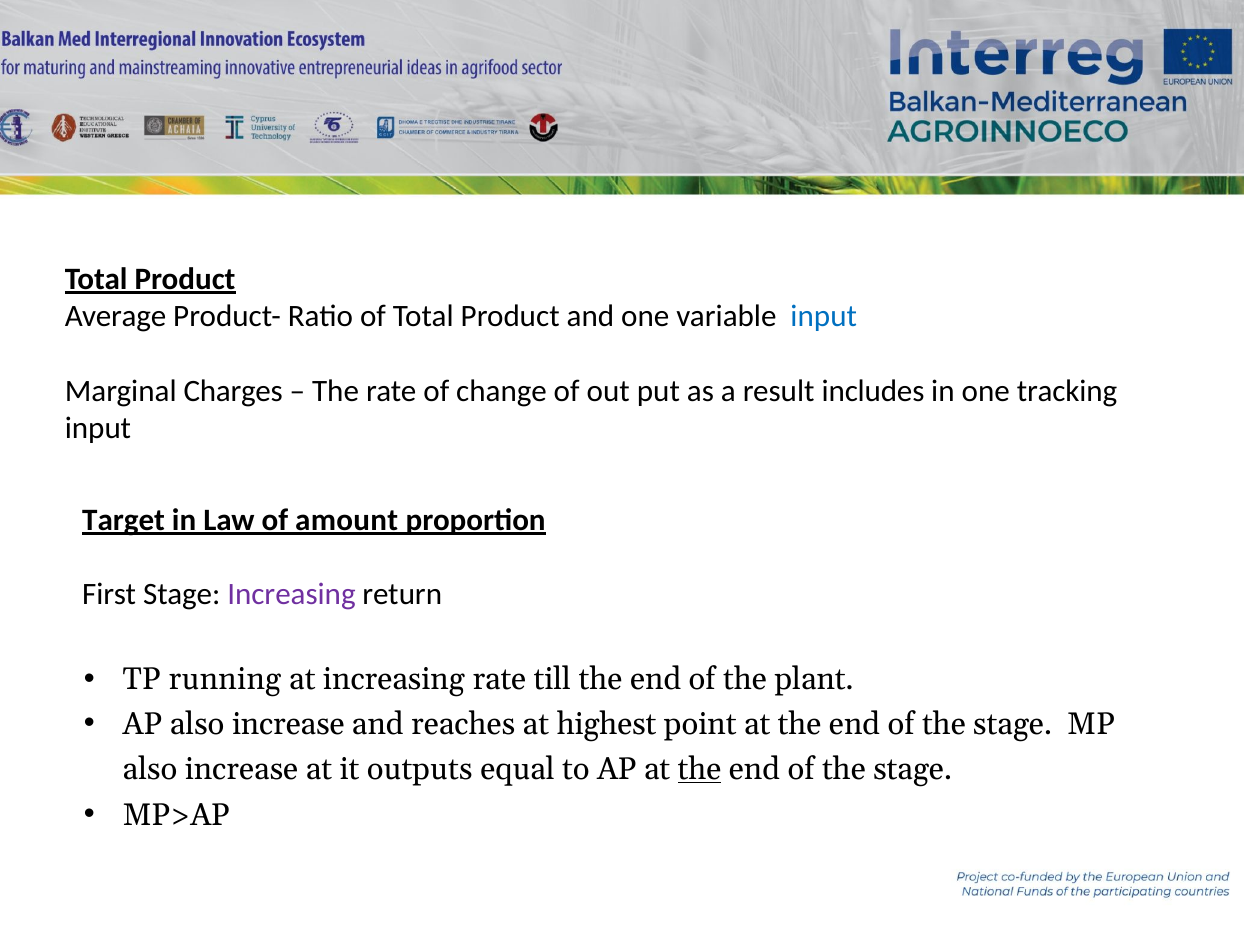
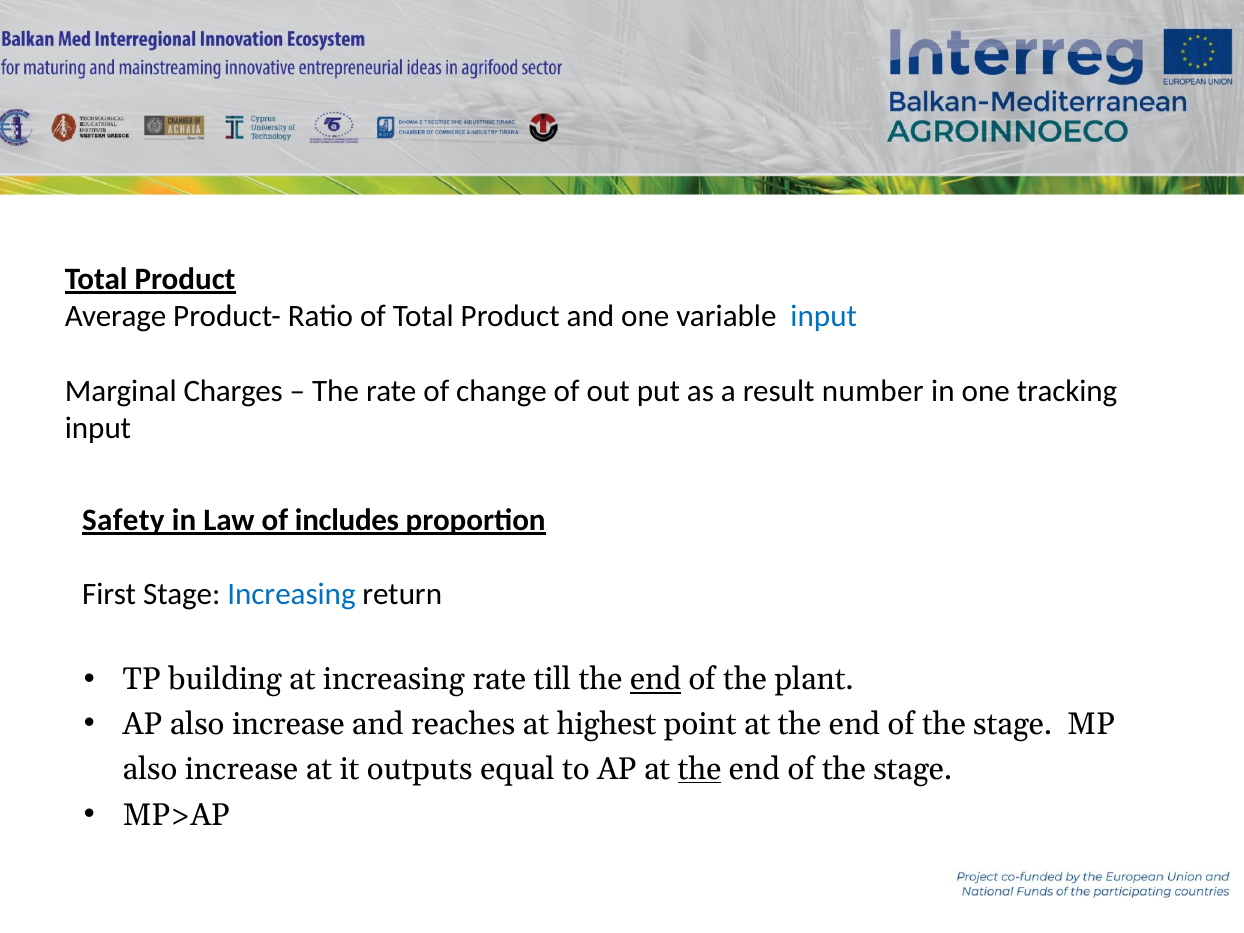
includes: includes -> number
Target: Target -> Safety
amount: amount -> includes
Increasing at (291, 595) colour: purple -> blue
running: running -> building
end at (656, 680) underline: none -> present
